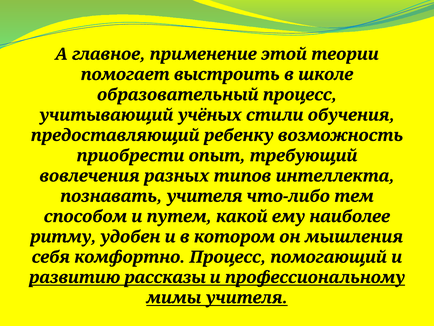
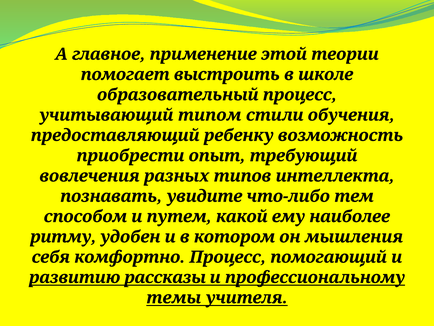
учёных: учёных -> типом
познавать учителя: учителя -> увидите
мимы: мимы -> темы
